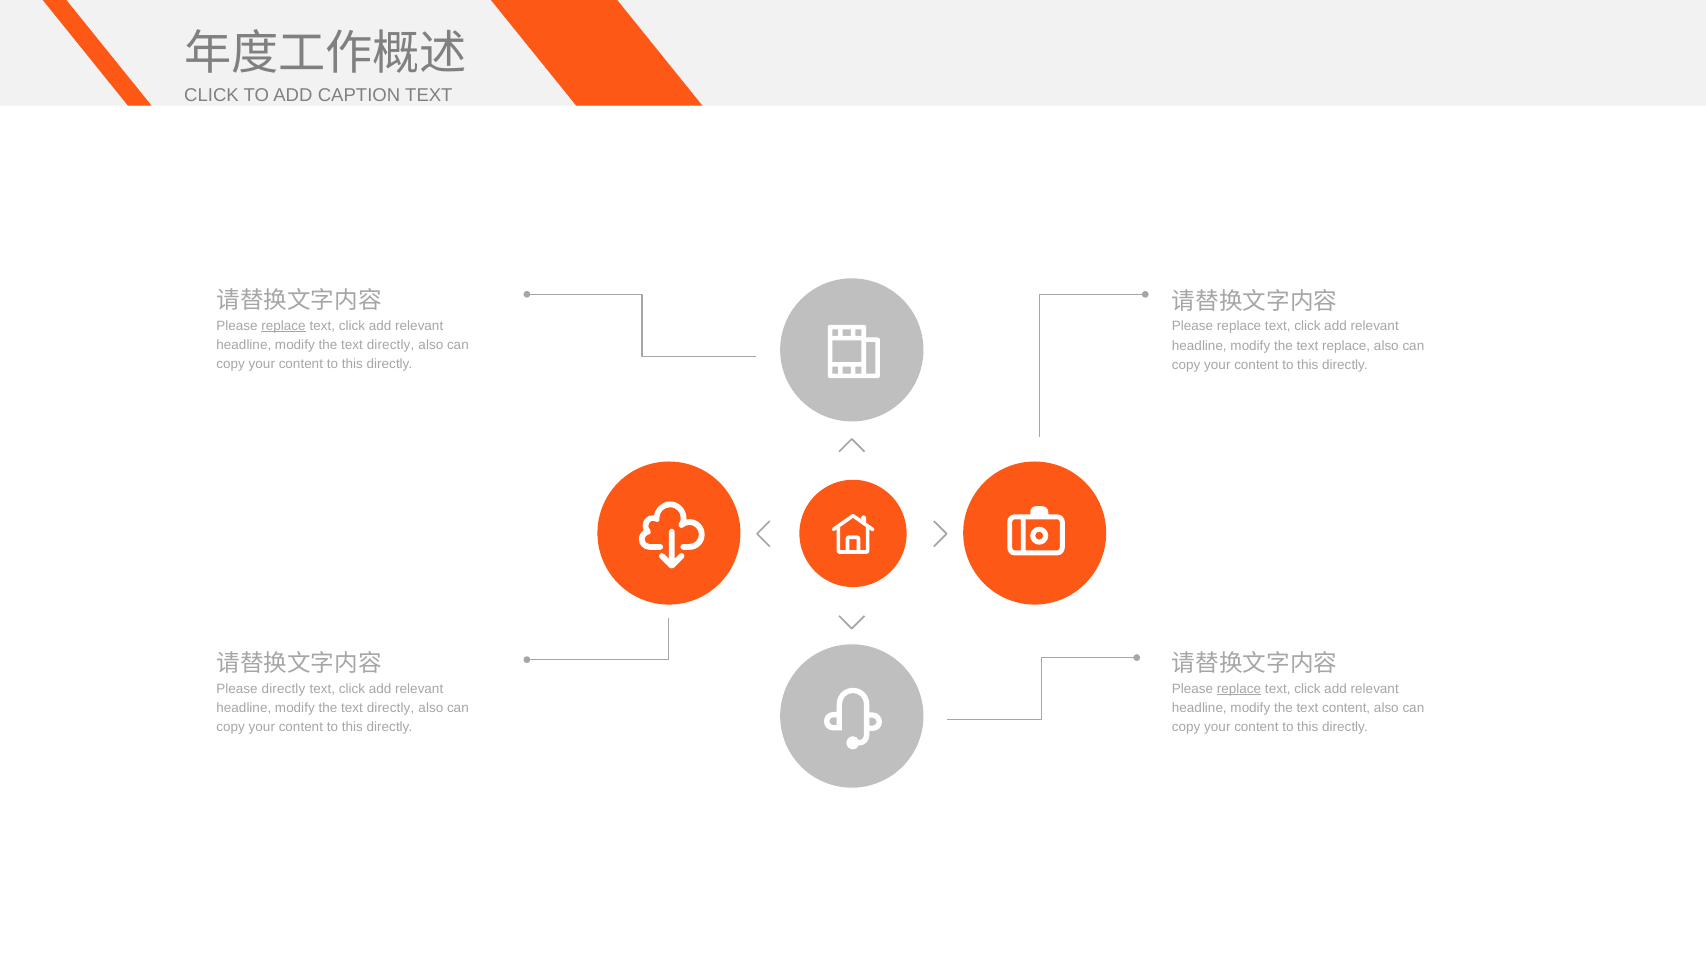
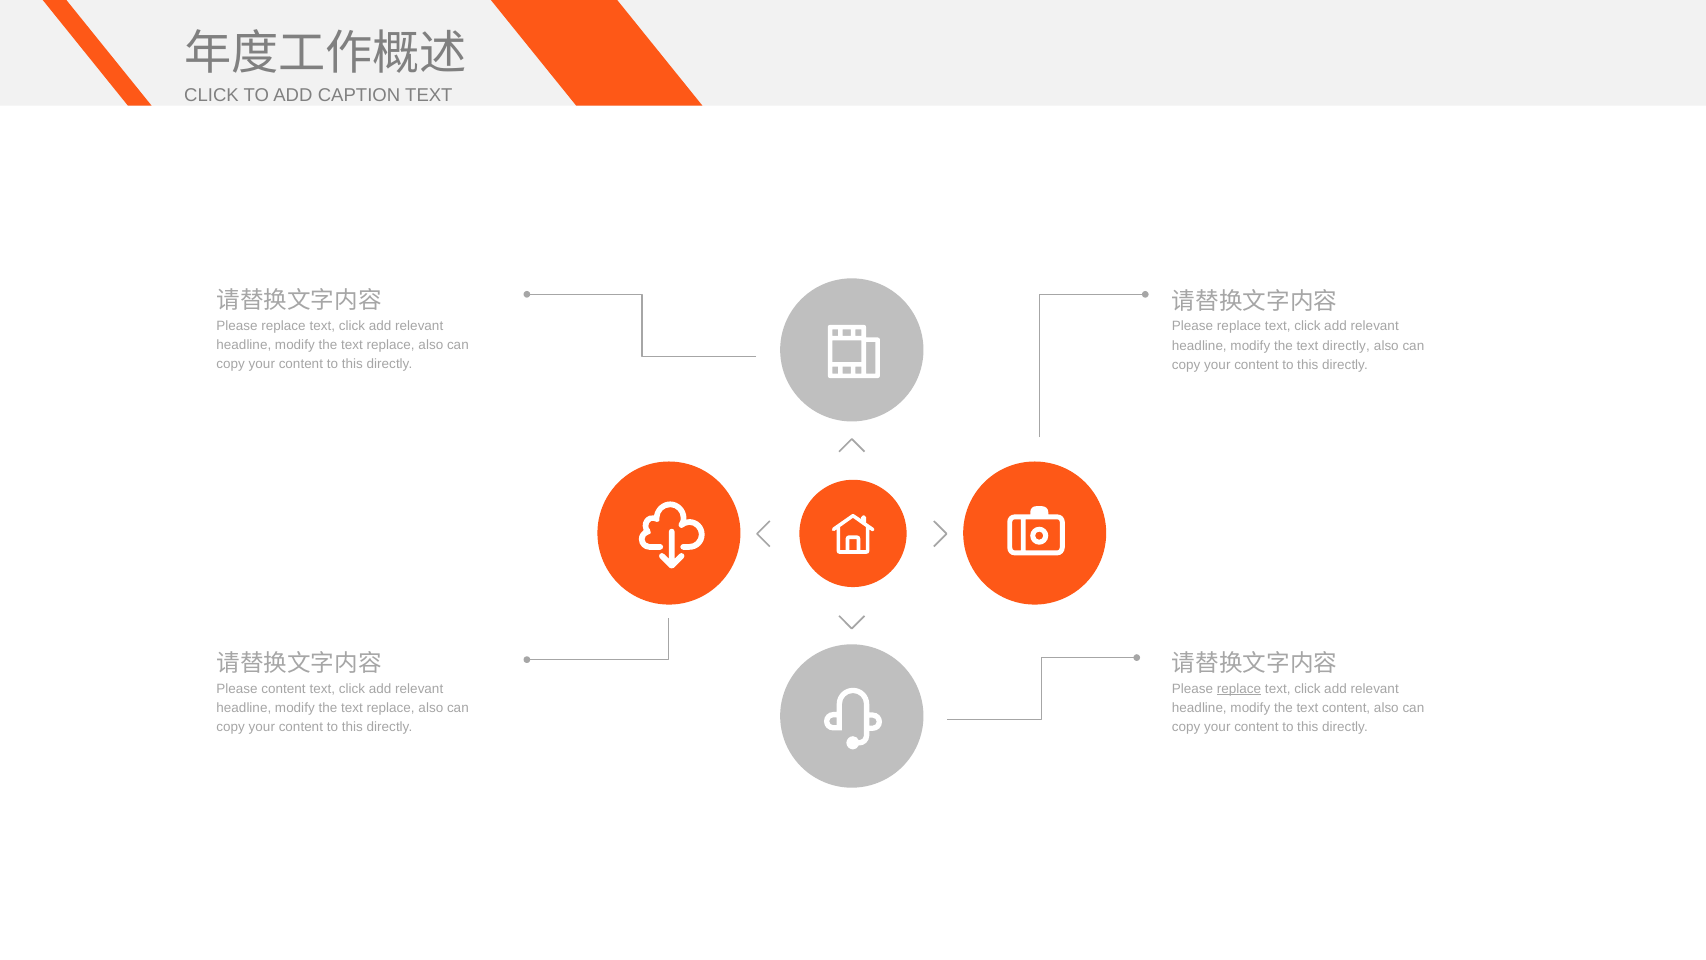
replace at (284, 326) underline: present -> none
directly at (391, 345): directly -> replace
text replace: replace -> directly
Please directly: directly -> content
directly at (391, 708): directly -> replace
